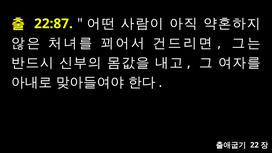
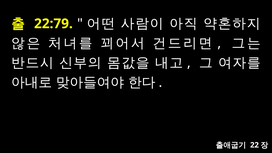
22:87: 22:87 -> 22:79
